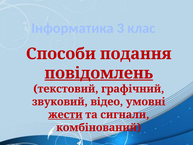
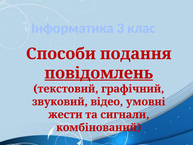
жести underline: present -> none
